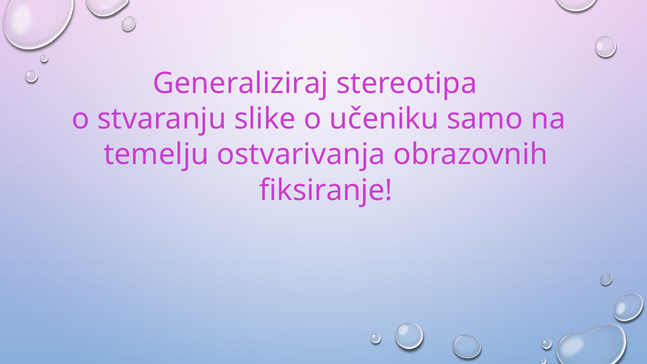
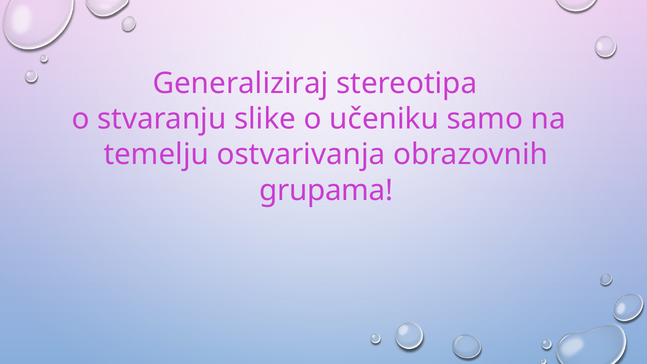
fiksiranje: fiksiranje -> grupama
